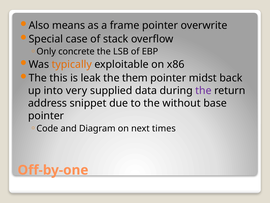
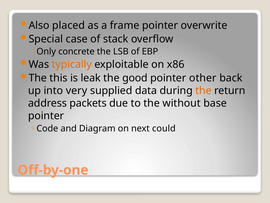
means: means -> placed
them: them -> good
midst: midst -> other
the at (203, 90) colour: purple -> orange
snippet: snippet -> packets
times: times -> could
